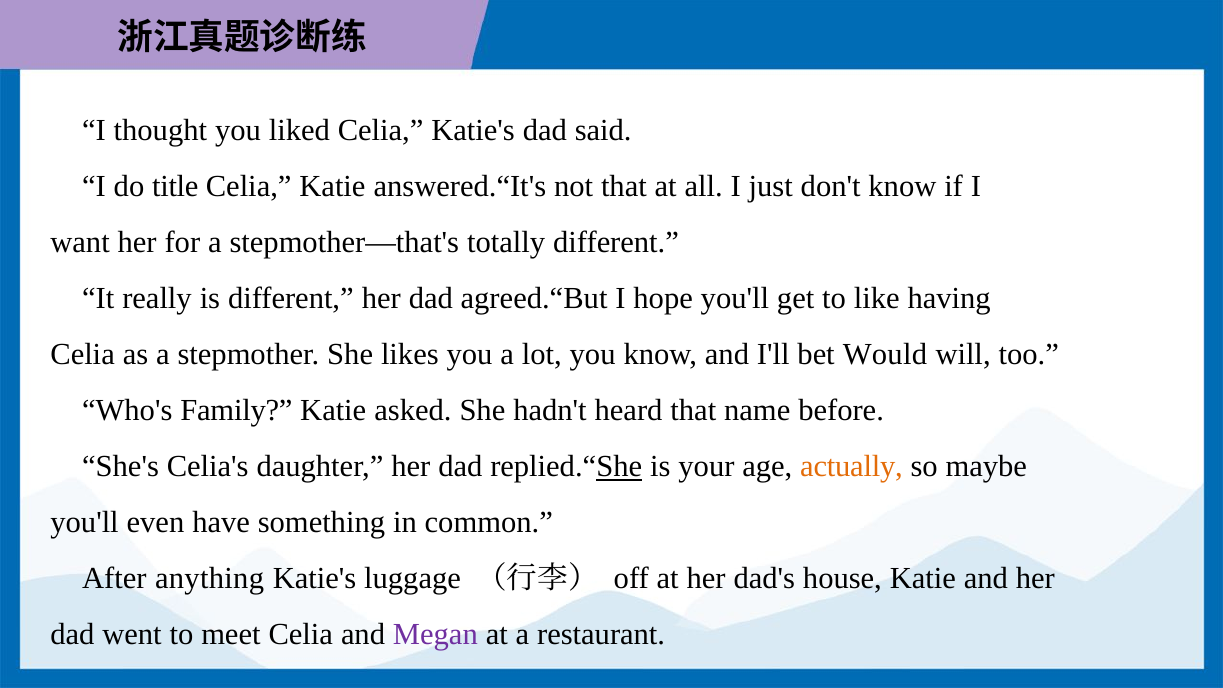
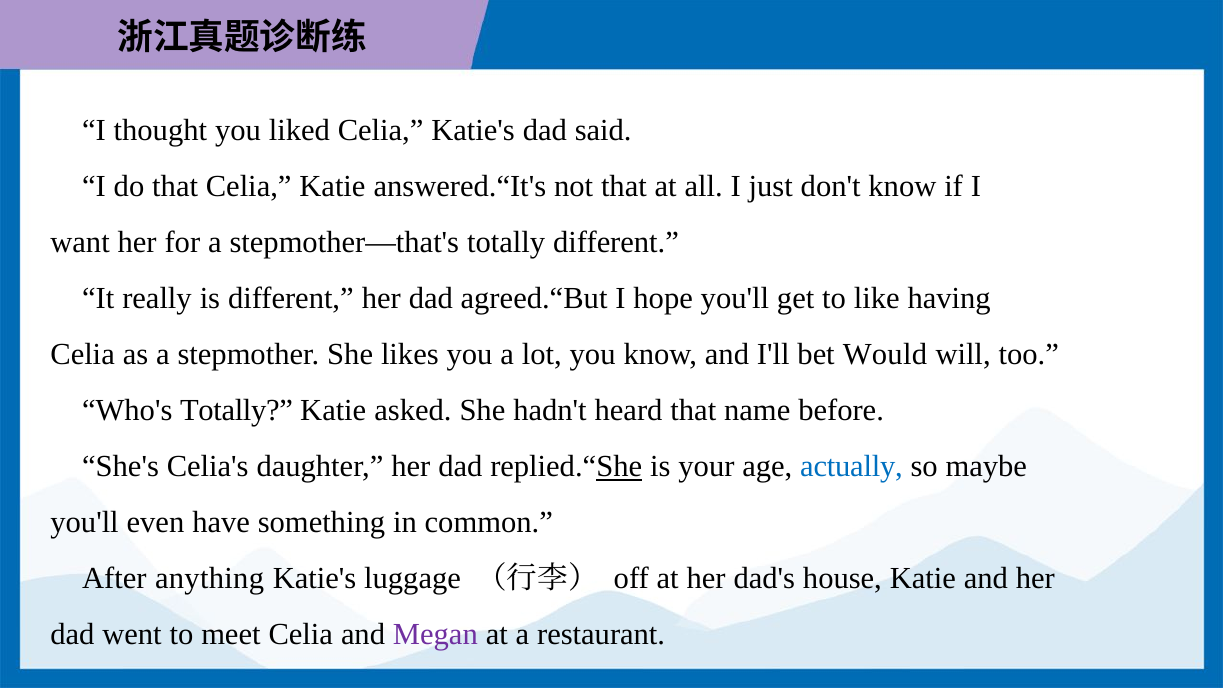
do title: title -> that
Who's Family: Family -> Totally
actually colour: orange -> blue
